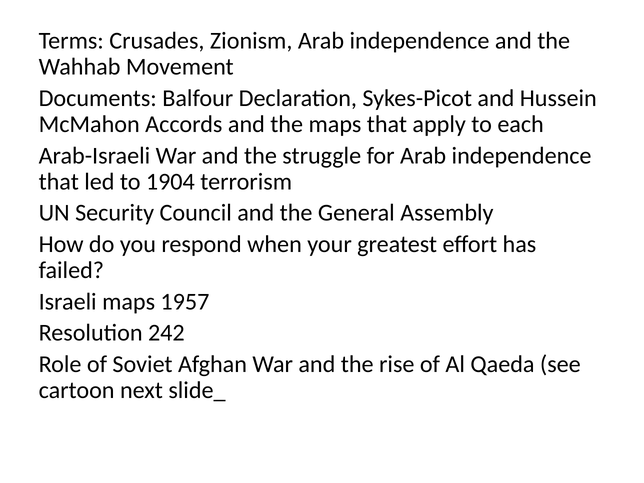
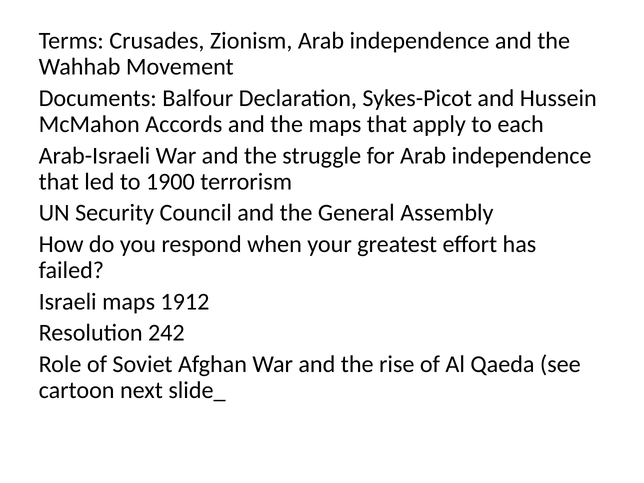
1904: 1904 -> 1900
1957: 1957 -> 1912
